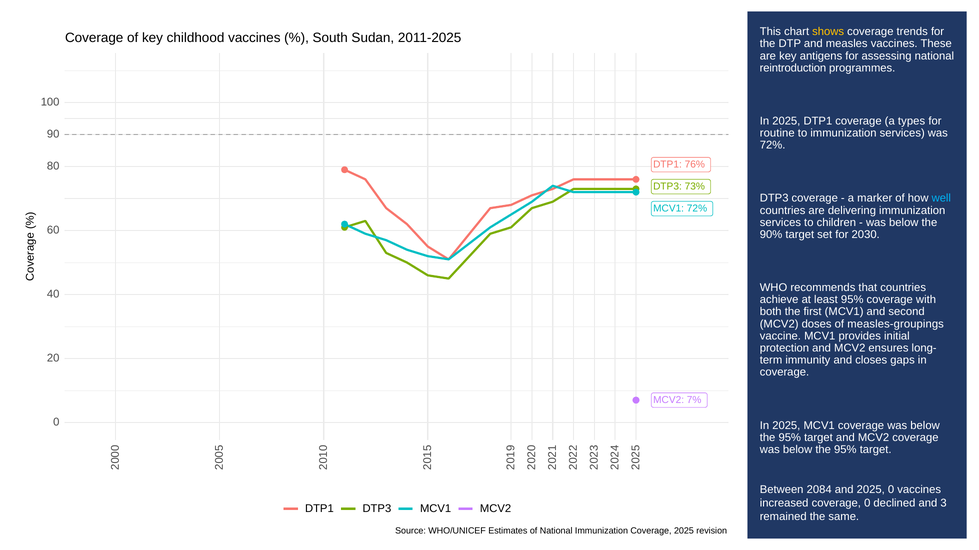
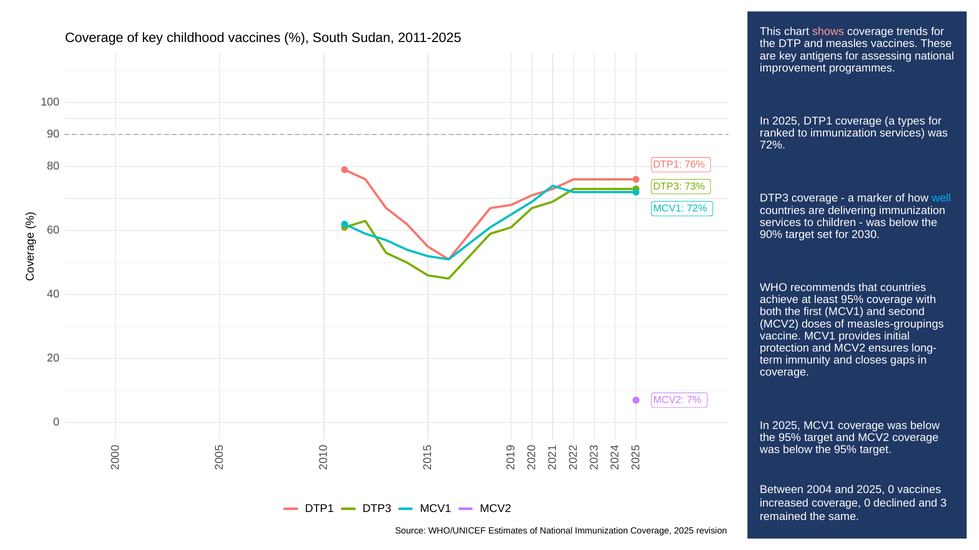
shows colour: yellow -> pink
reintroduction: reintroduction -> improvement
routine: routine -> ranked
2084: 2084 -> 2004
